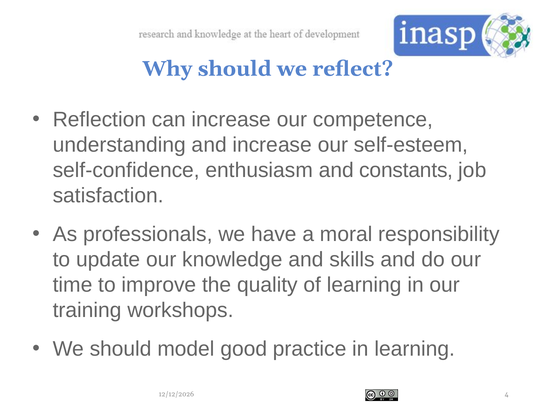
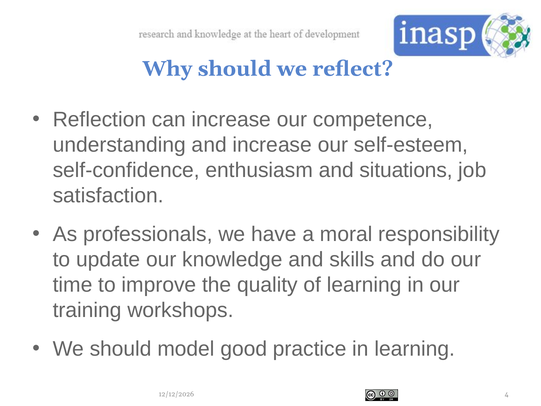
constants: constants -> situations
